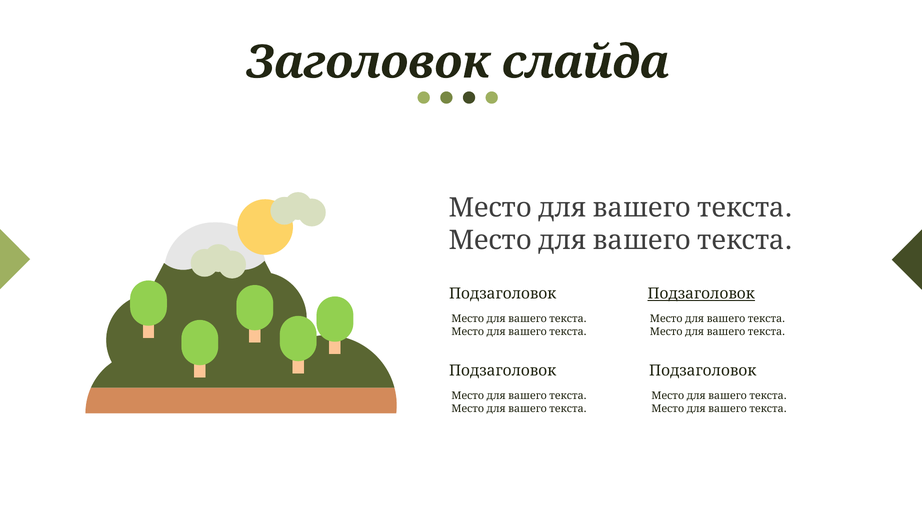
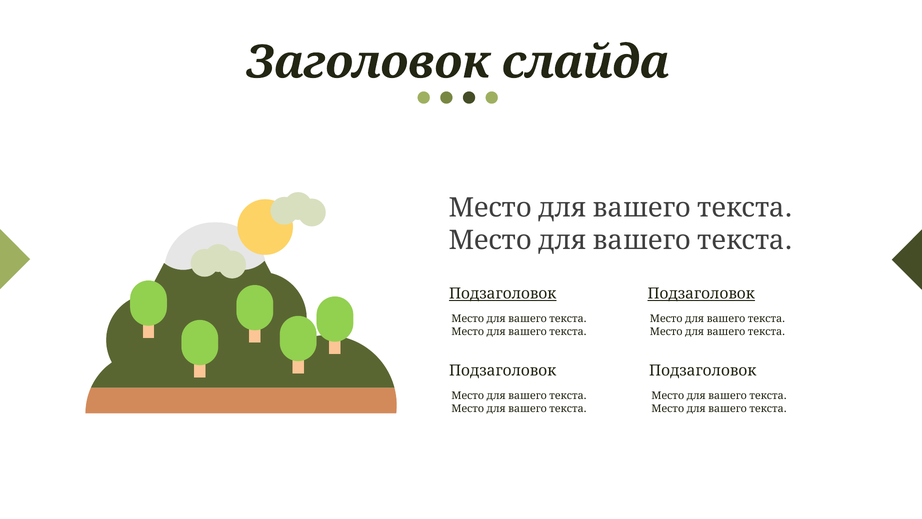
Подзаголовок at (503, 294) underline: none -> present
